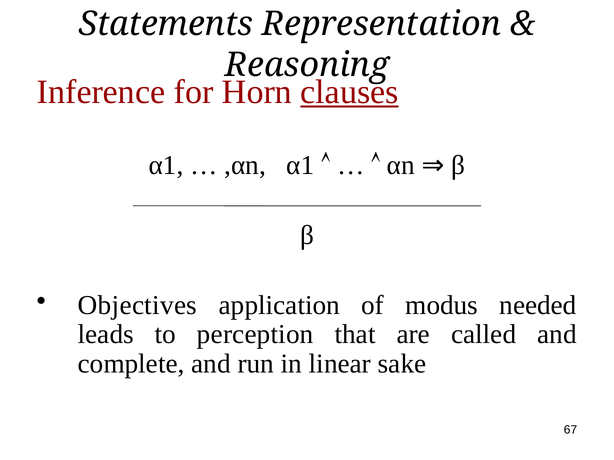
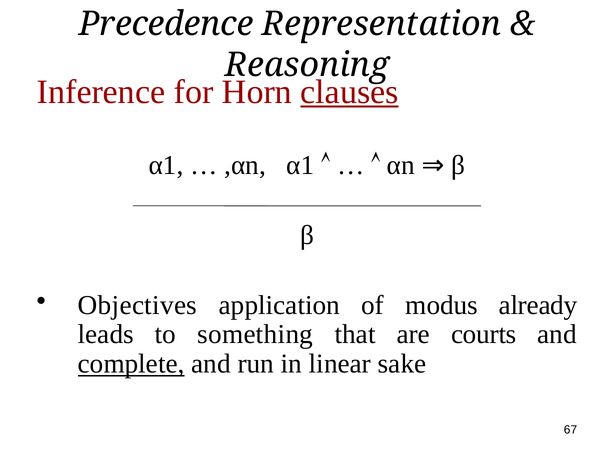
Statements: Statements -> Precedence
needed: needed -> already
perception: perception -> something
called: called -> courts
complete underline: none -> present
